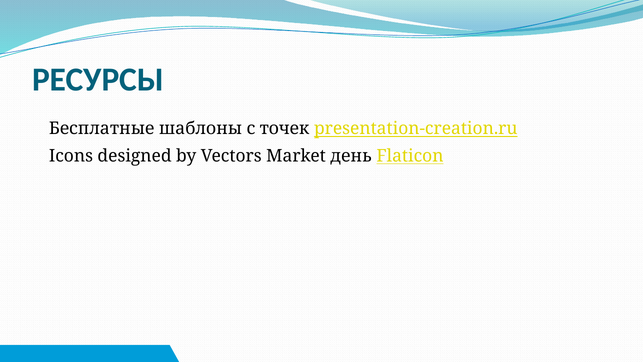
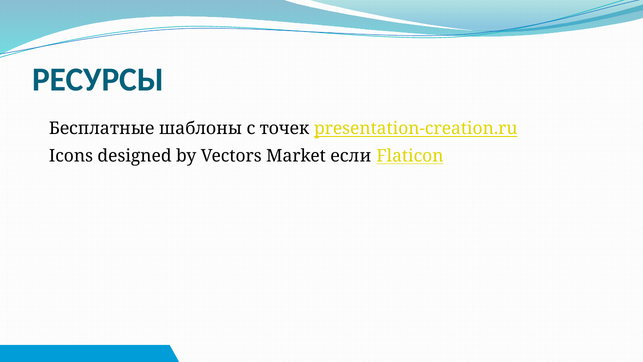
день: день -> если
